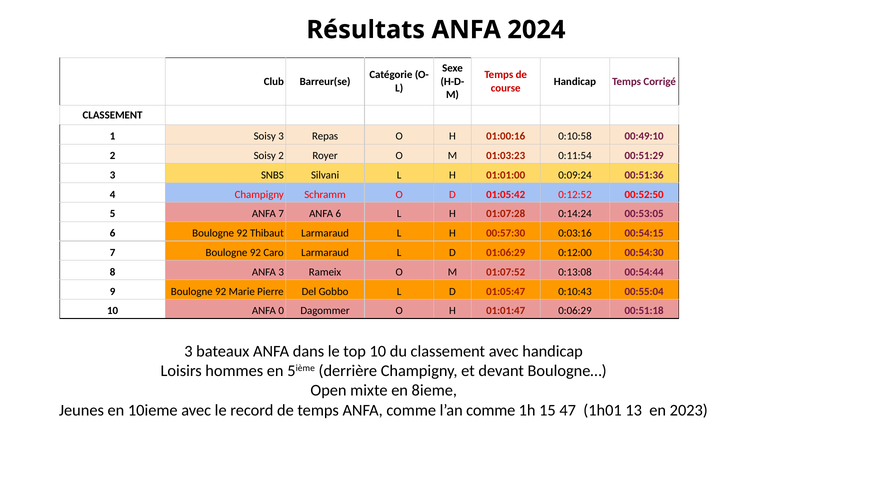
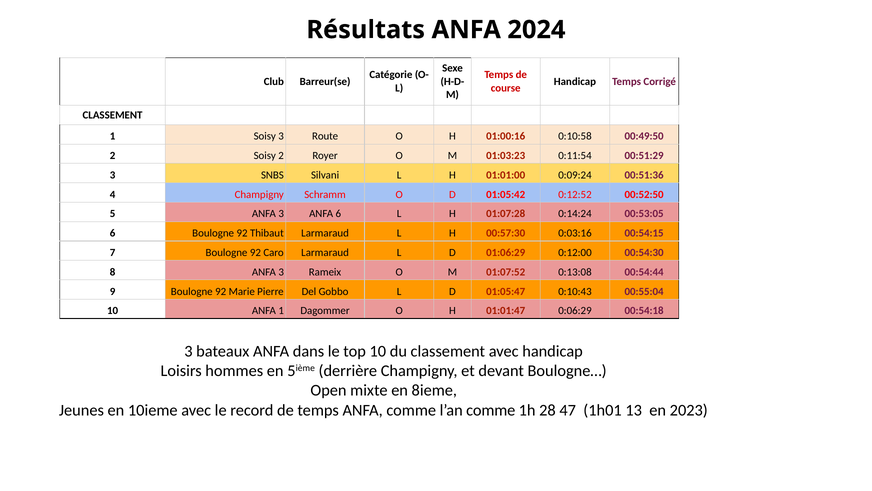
Repas: Repas -> Route
00:49:10: 00:49:10 -> 00:49:50
5 ANFA 7: 7 -> 3
ANFA 0: 0 -> 1
00:51:18: 00:51:18 -> 00:54:18
15: 15 -> 28
